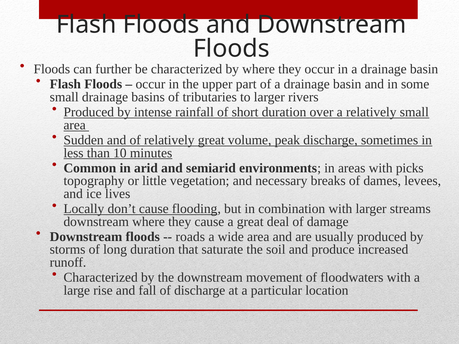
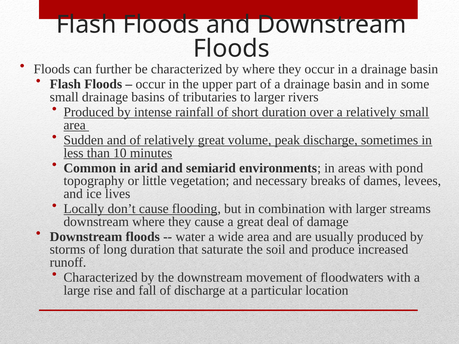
picks: picks -> pond
roads: roads -> water
